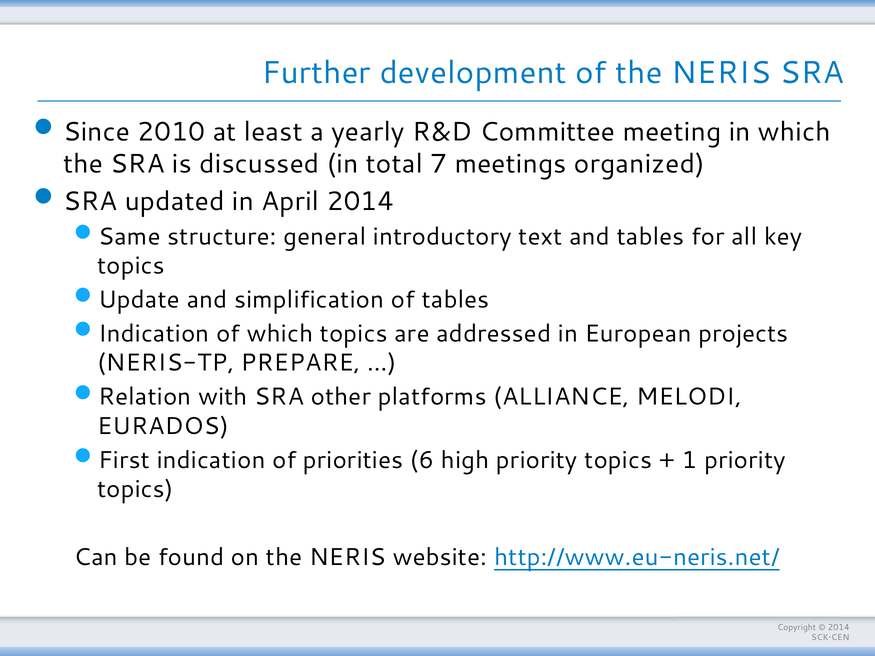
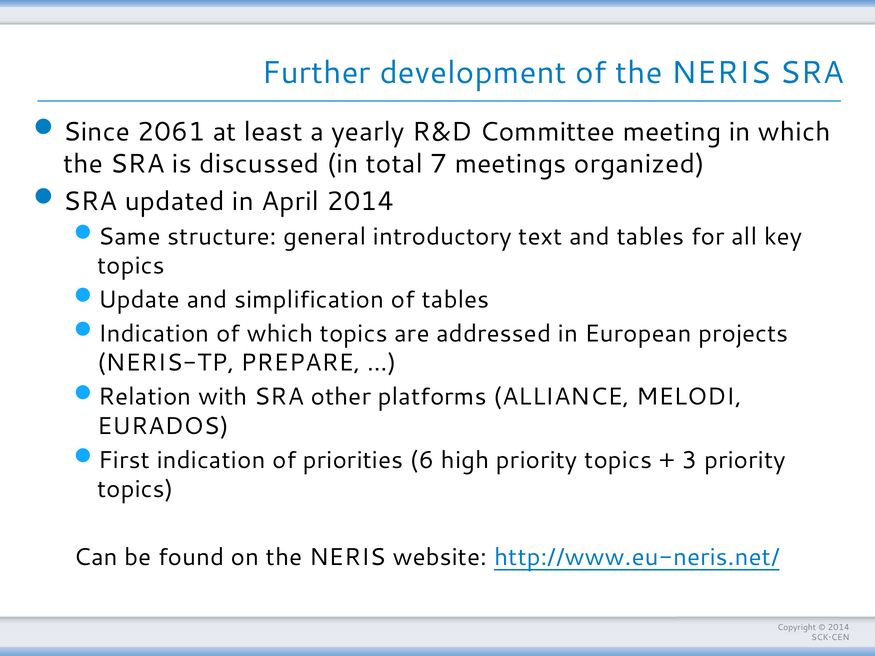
2010: 2010 -> 2061
1: 1 -> 3
